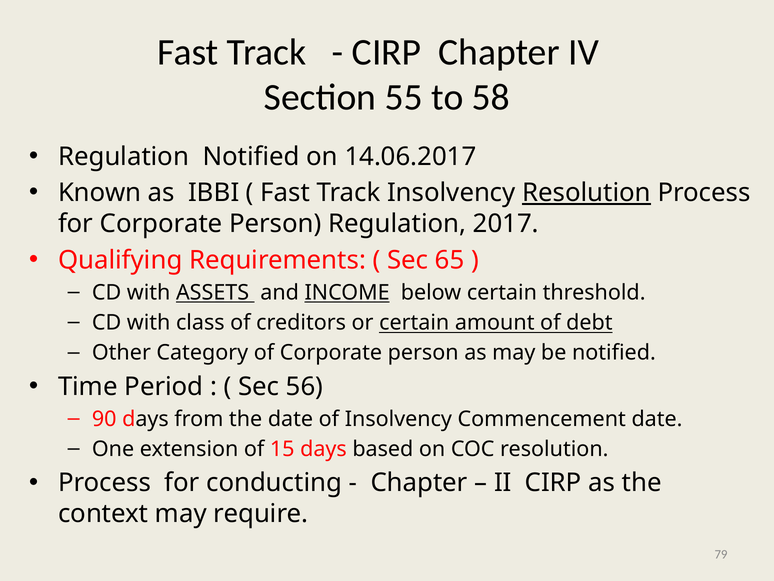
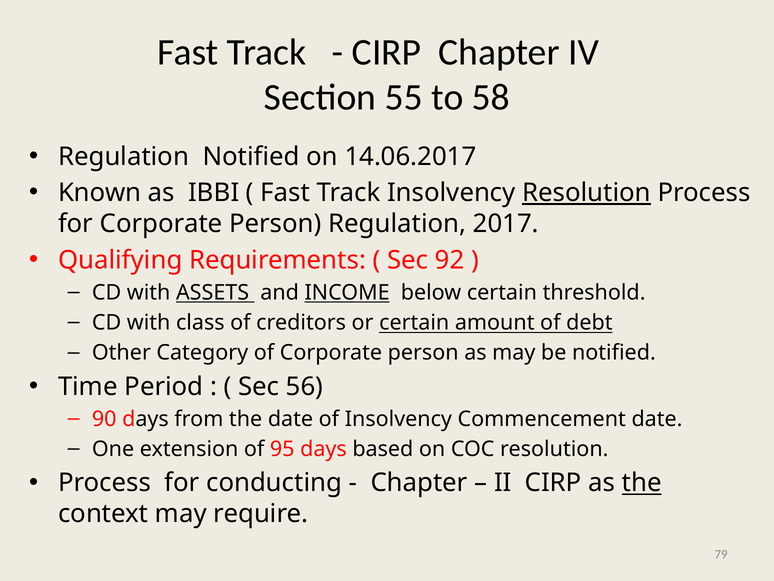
65: 65 -> 92
15: 15 -> 95
the at (642, 483) underline: none -> present
